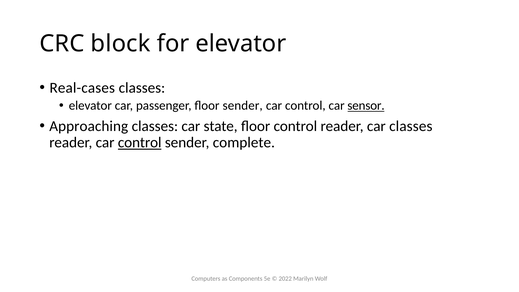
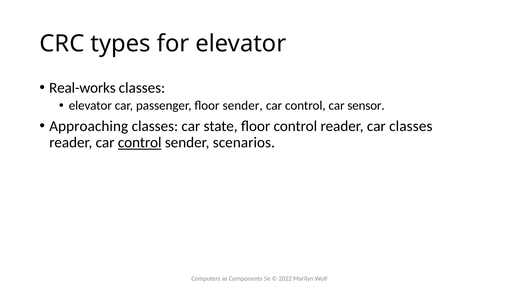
block: block -> types
Real-cases: Real-cases -> Real-works
sensor underline: present -> none
complete: complete -> scenarios
